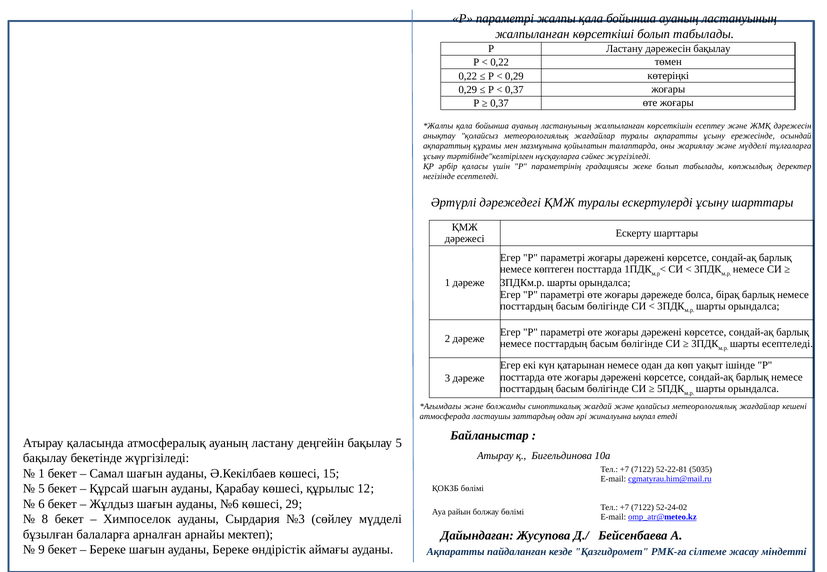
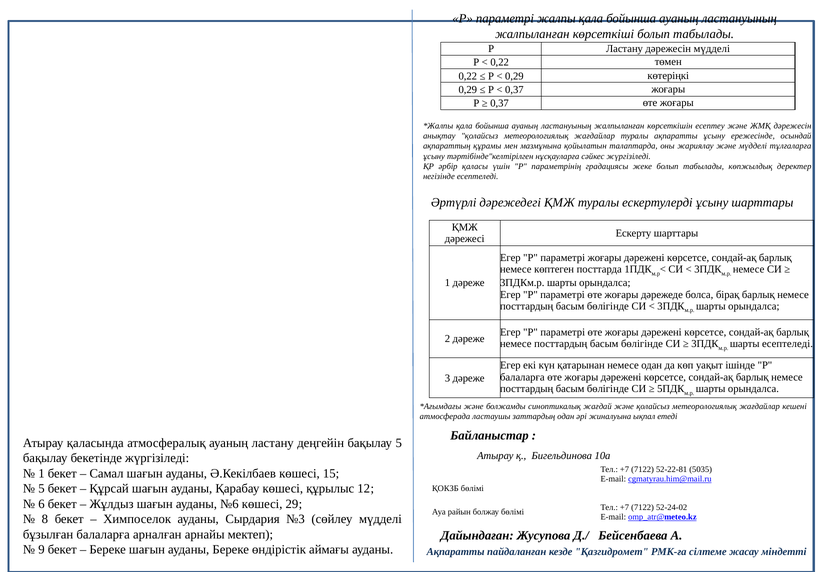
дәрежесін бақылау: бақылау -> мүдделі
посттарда at (522, 378): посттарда -> балаларға
